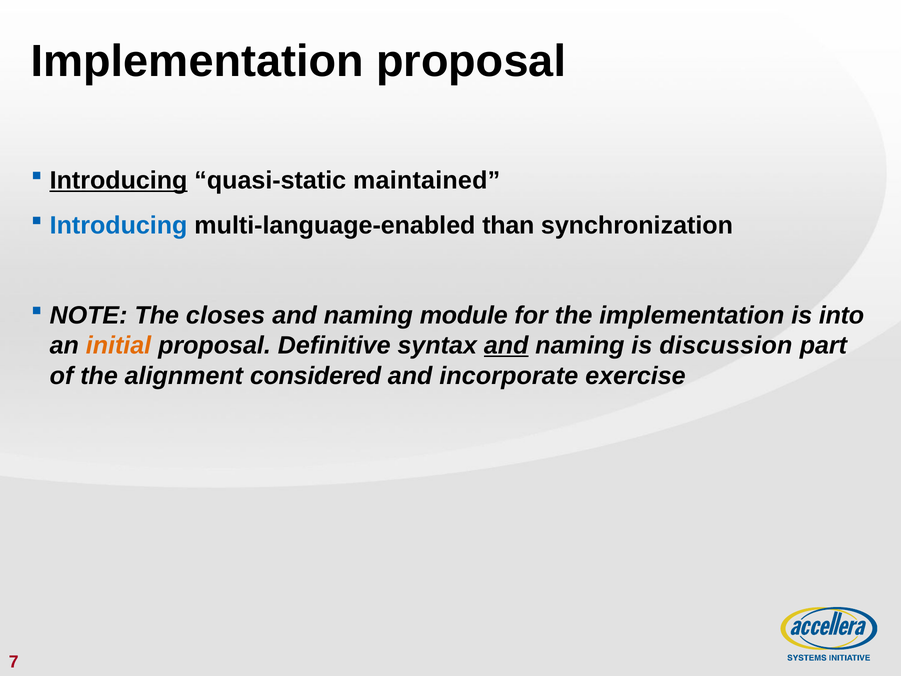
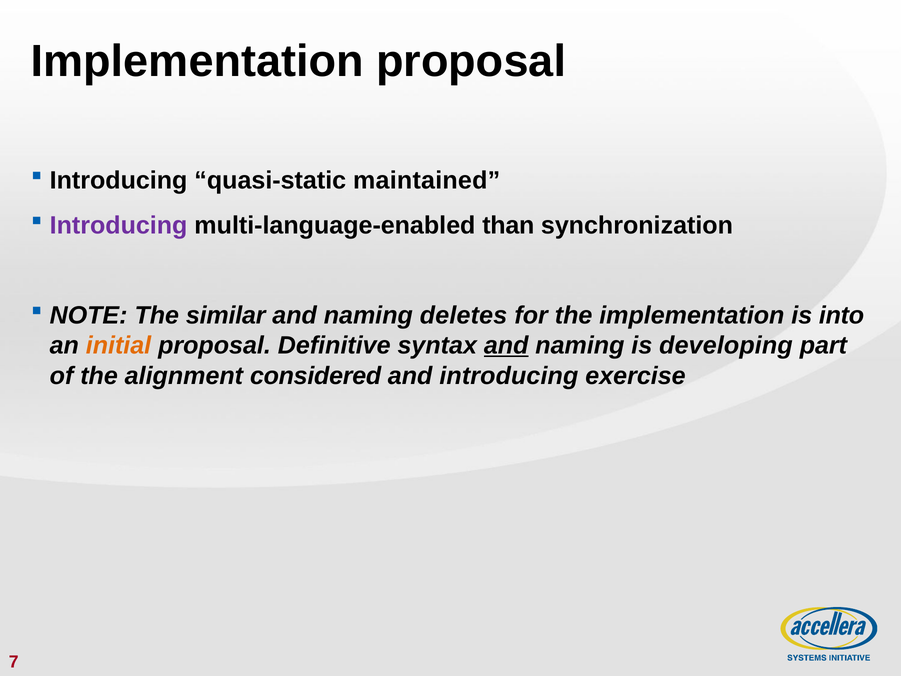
Introducing at (119, 180) underline: present -> none
Introducing at (119, 225) colour: blue -> purple
closes: closes -> similar
module: module -> deletes
discussion: discussion -> developing
and incorporate: incorporate -> introducing
